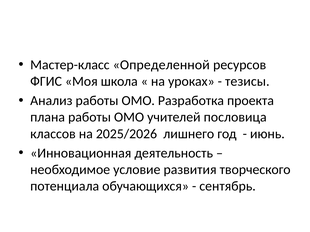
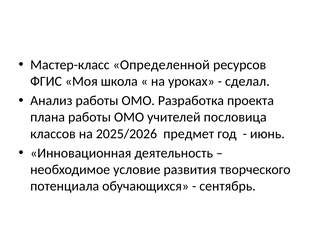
тезисы: тезисы -> сделал
лишнего: лишнего -> предмет
